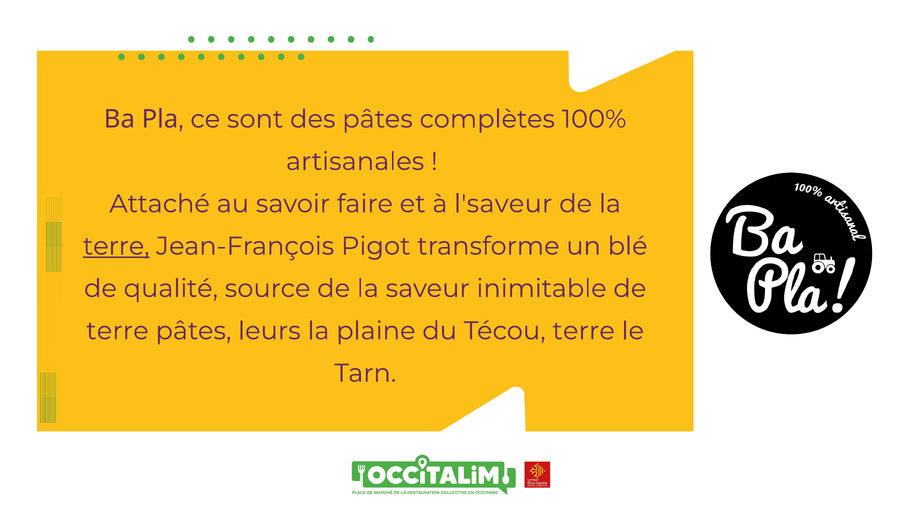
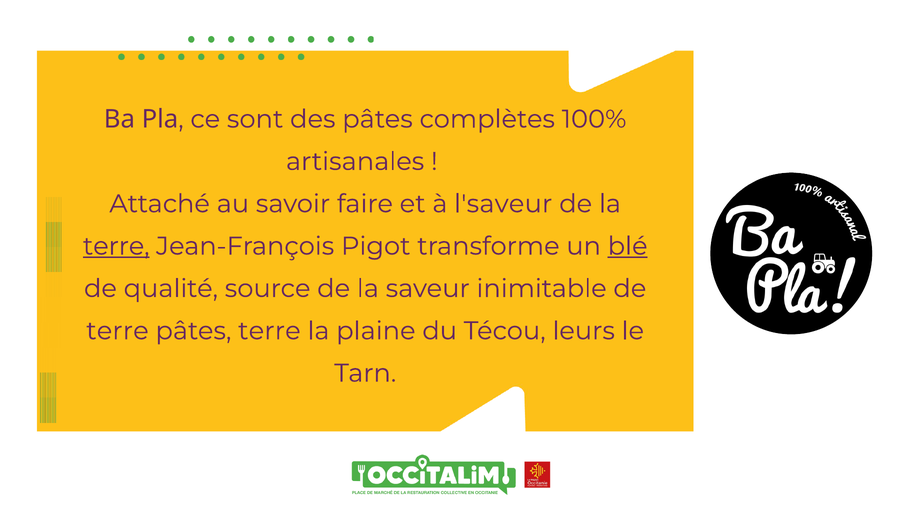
blé underline: none -> present
pâtes leurs: leurs -> terre
Técou terre: terre -> leurs
